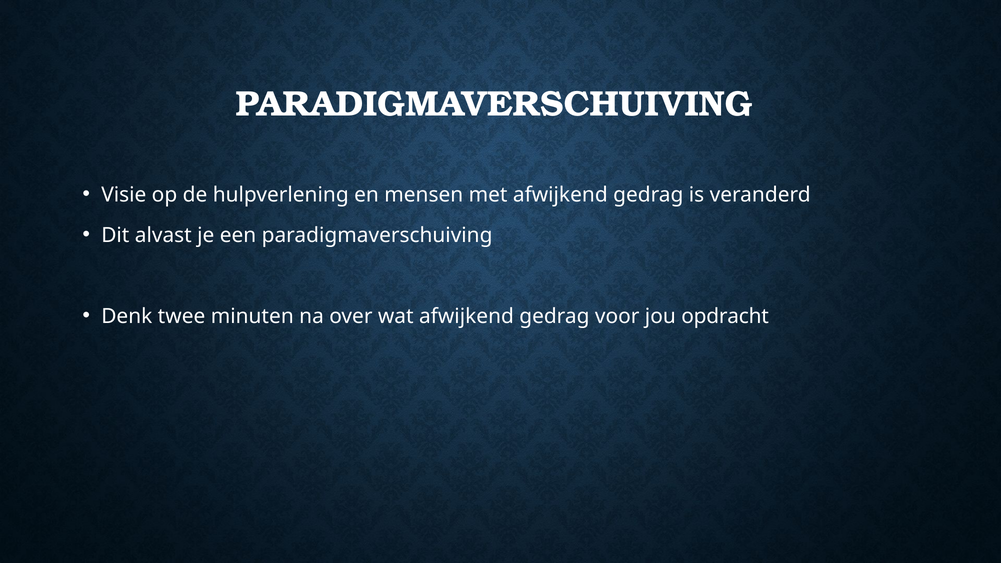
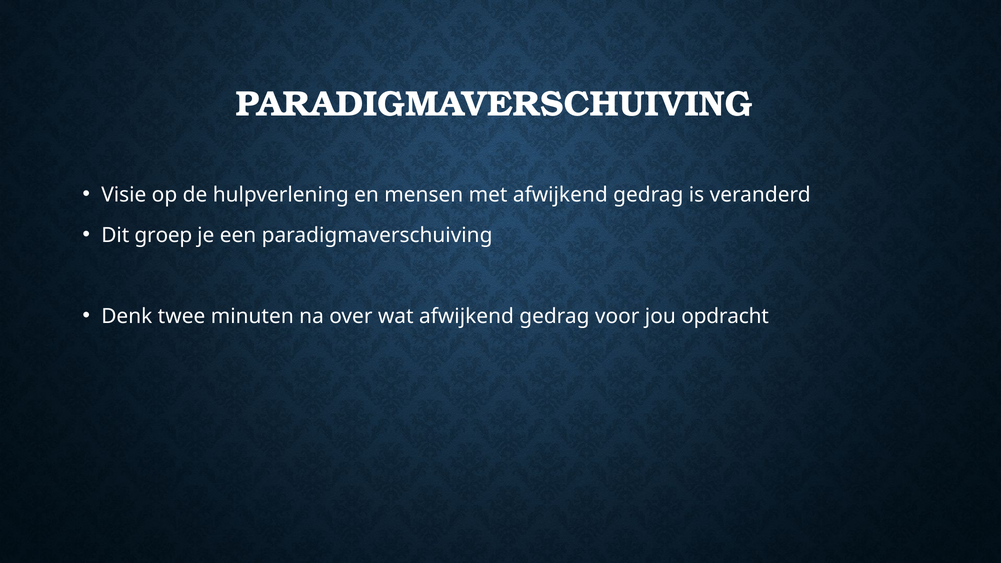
alvast: alvast -> groep
